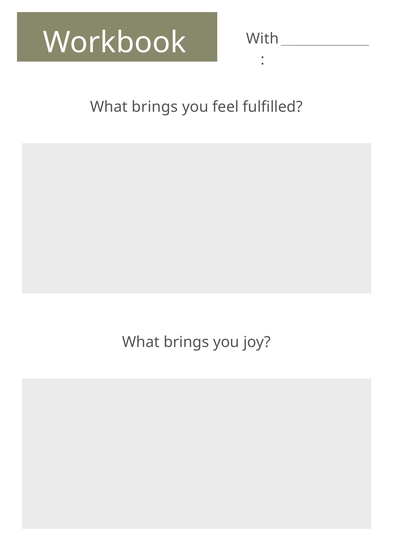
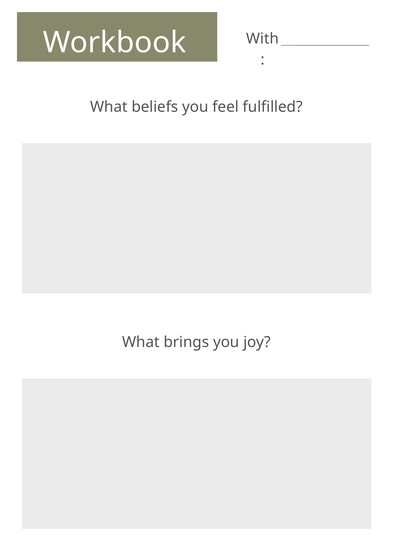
brings at (155, 107): brings -> beliefs
